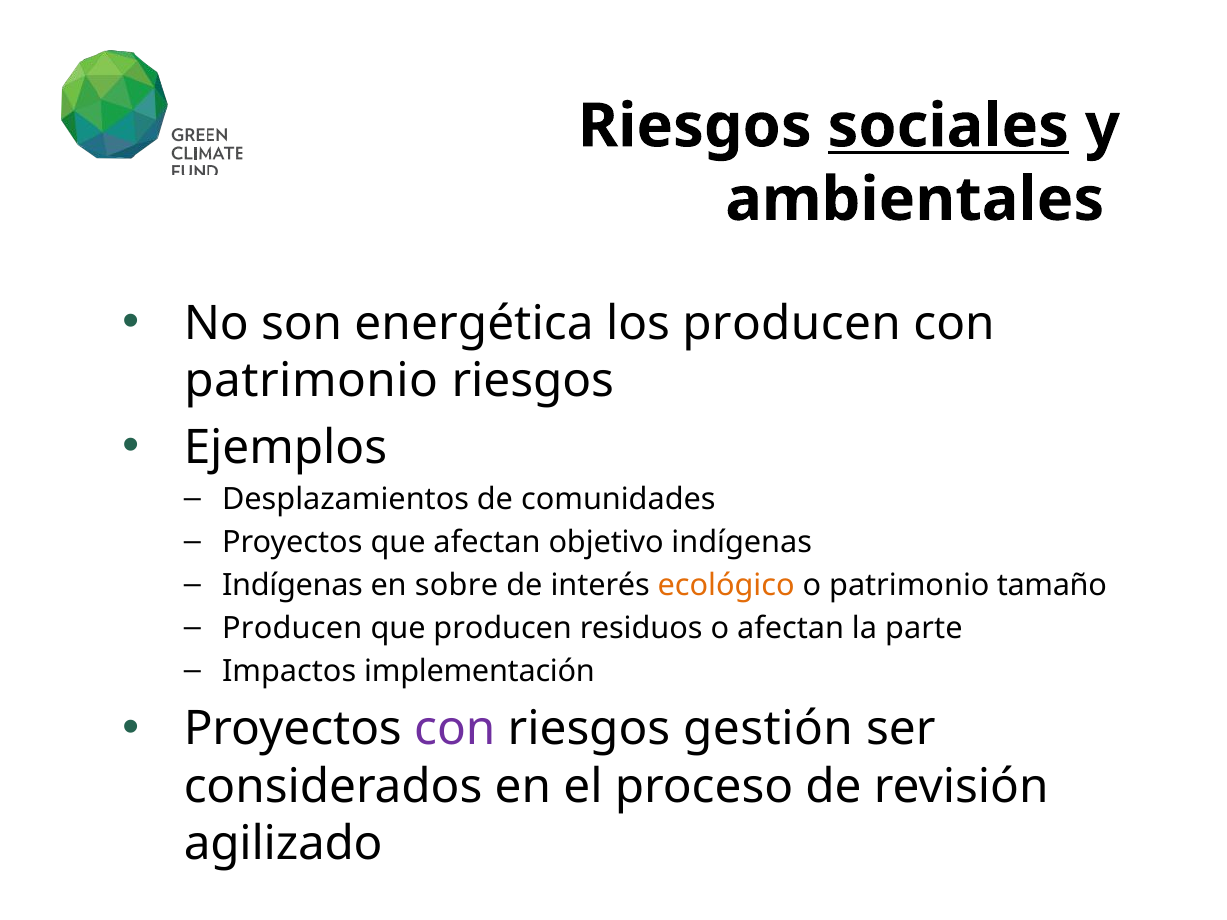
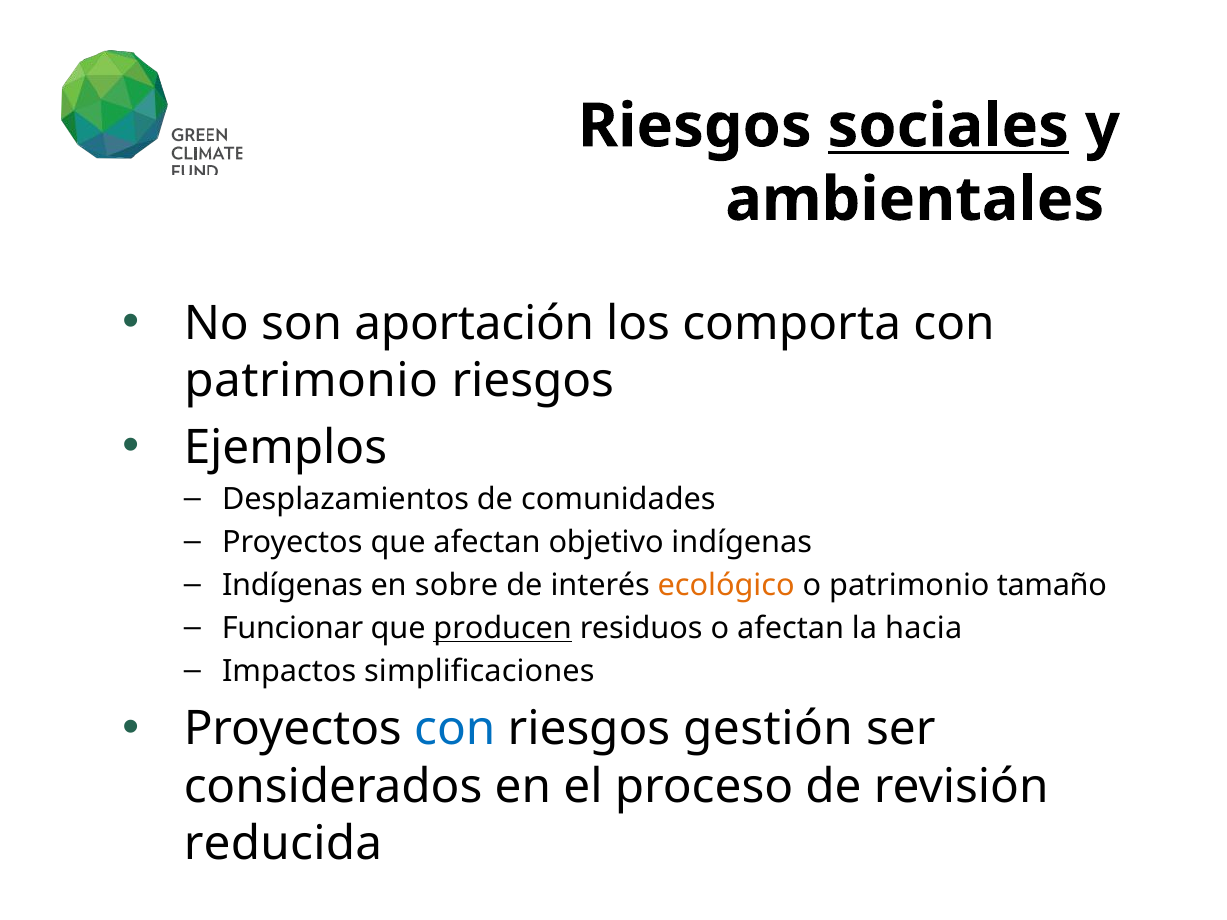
energética: energética -> aportación
los producen: producen -> comporta
Producen at (292, 628): Producen -> Funcionar
producen at (503, 628) underline: none -> present
parte: parte -> hacia
implementación: implementación -> simplificaciones
con at (455, 729) colour: purple -> blue
agilizado: agilizado -> reducida
